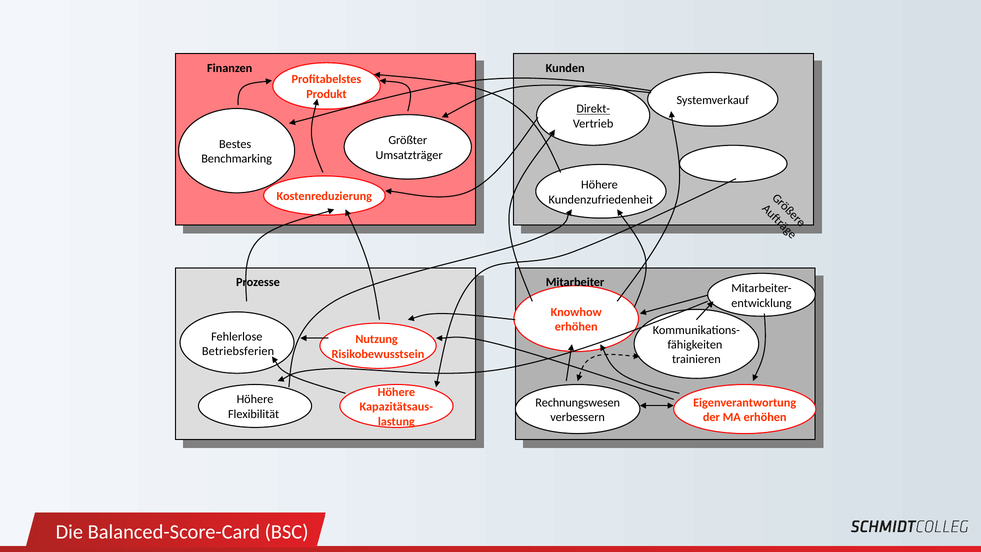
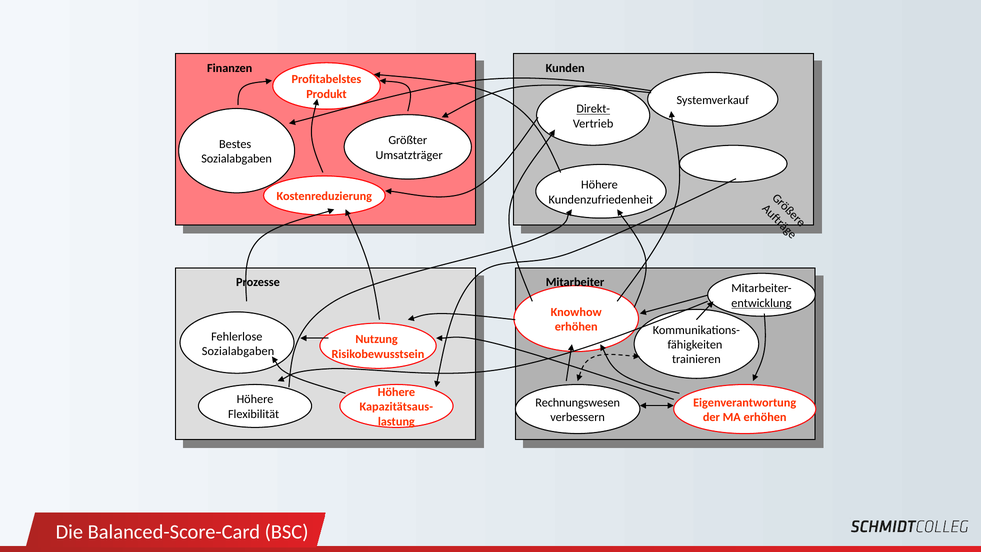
Benchmarking at (237, 159): Benchmarking -> Sozialabgaben
entwicklung underline: none -> present
Betriebsferien at (238, 351): Betriebsferien -> Sozialabgaben
